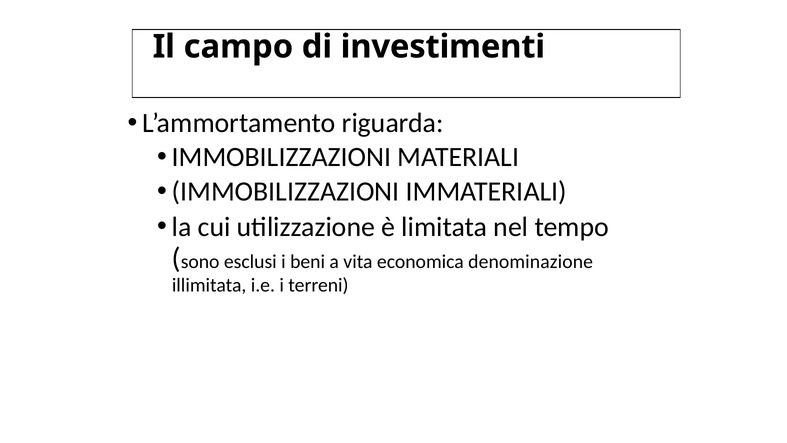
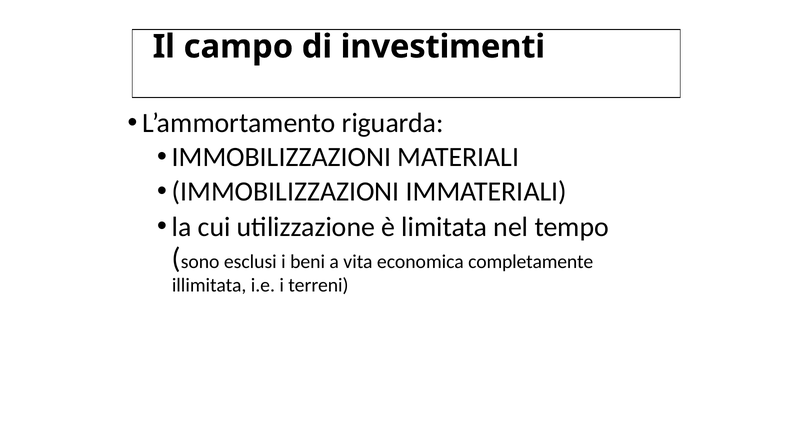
denominazione: denominazione -> completamente
